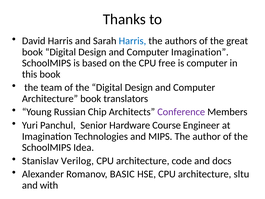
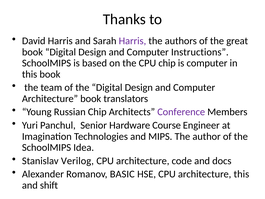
Harris at (132, 41) colour: blue -> purple
Computer Imagination: Imagination -> Instructions
CPU free: free -> chip
architecture sltu: sltu -> this
with: with -> shift
